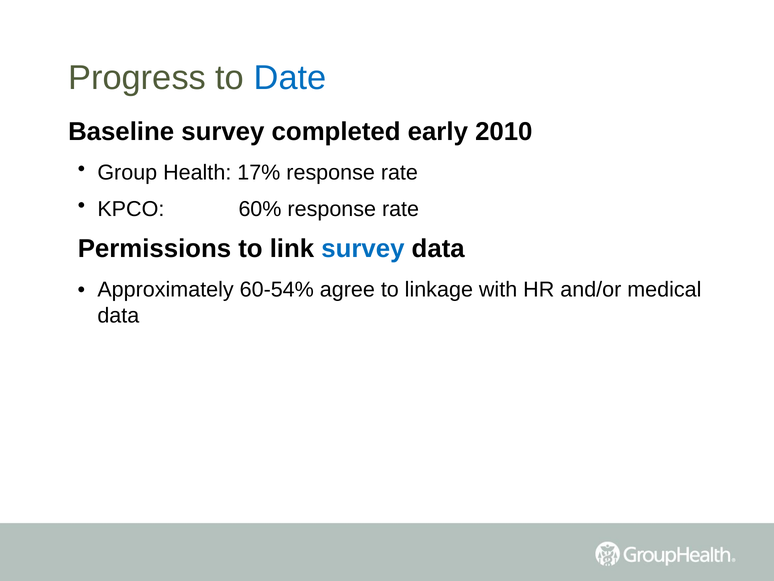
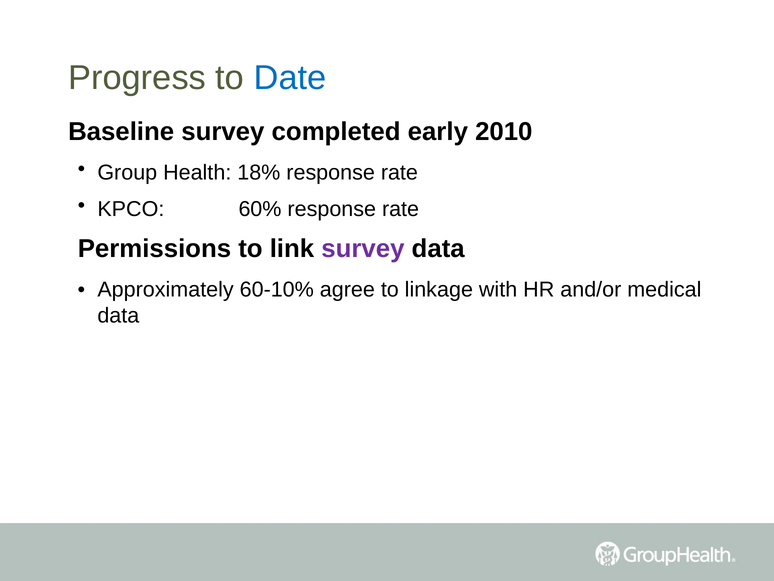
17%: 17% -> 18%
survey at (363, 248) colour: blue -> purple
60-54%: 60-54% -> 60-10%
